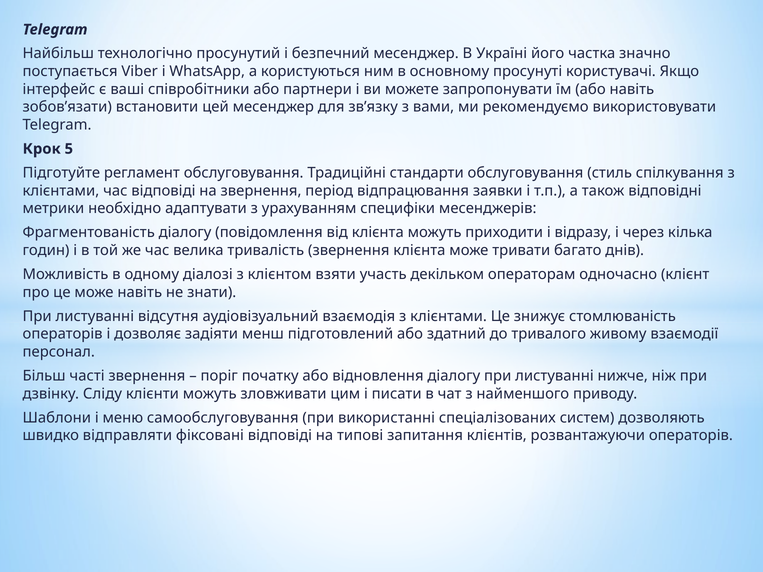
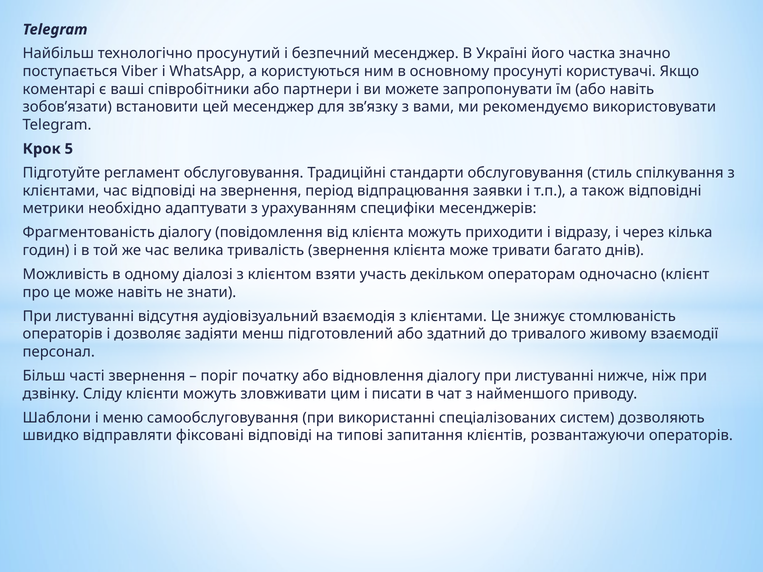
інтерфейс: інтерфейс -> коментарі
